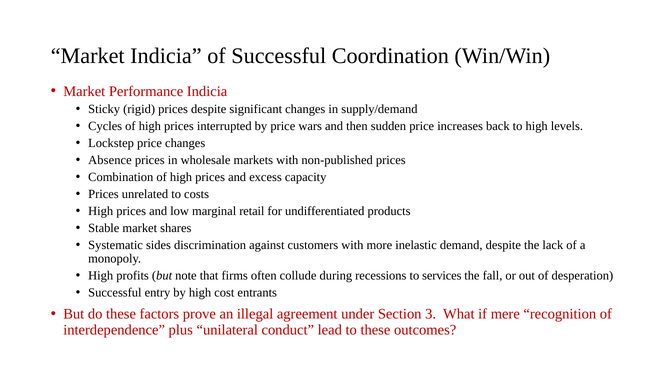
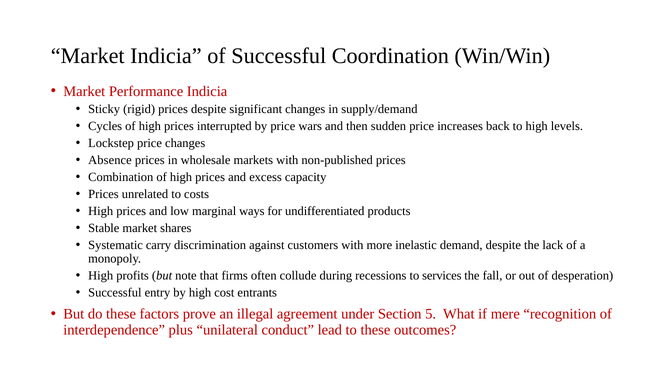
retail: retail -> ways
sides: sides -> carry
3: 3 -> 5
